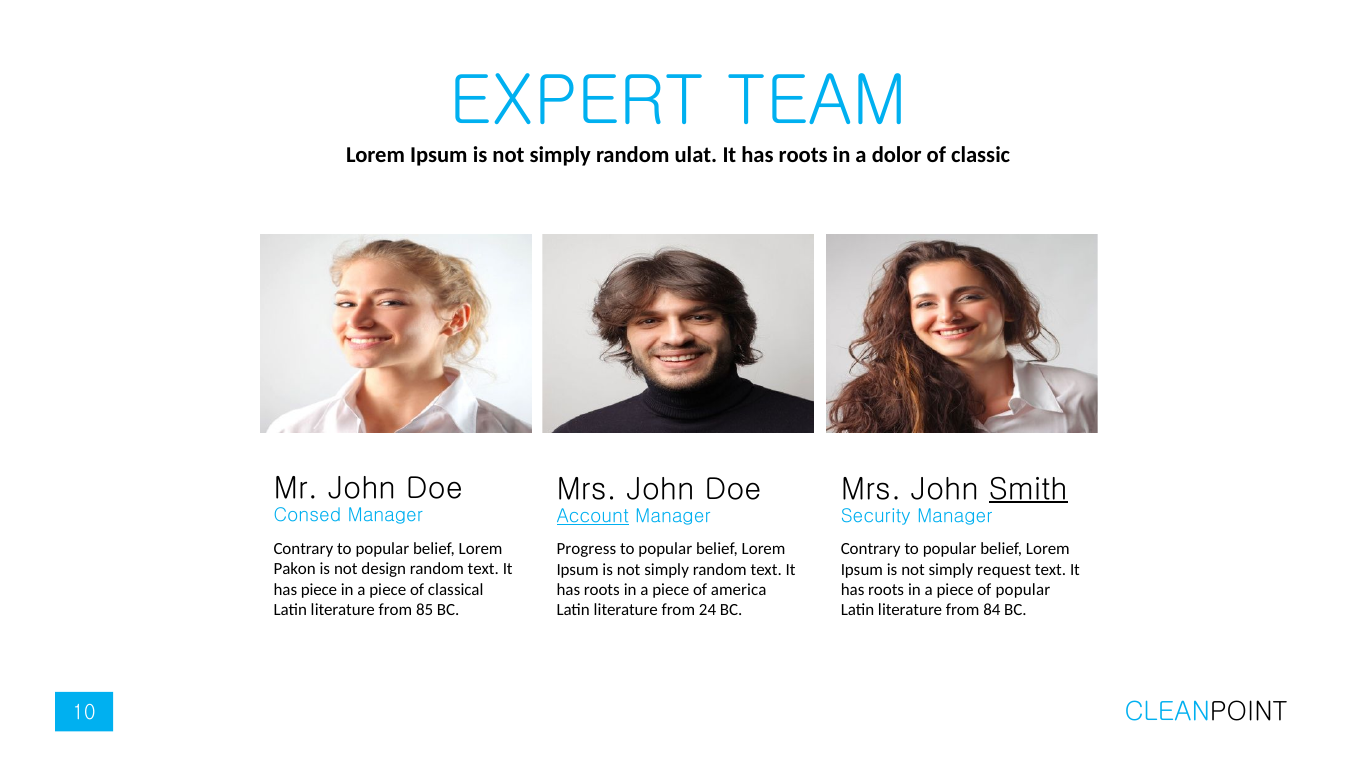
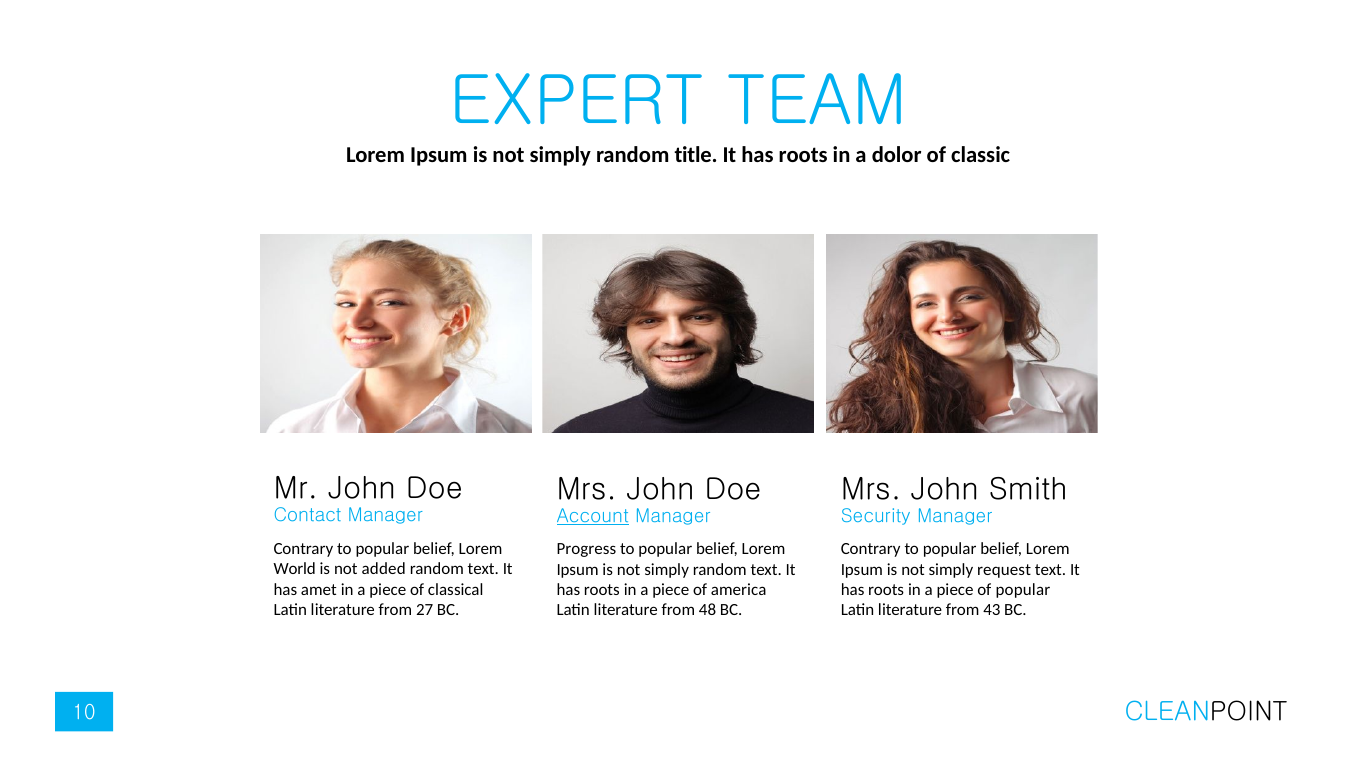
ulat: ulat -> title
Smith underline: present -> none
Consed: Consed -> Contact
Pakon: Pakon -> World
design: design -> added
has piece: piece -> amet
85: 85 -> 27
24: 24 -> 48
84: 84 -> 43
